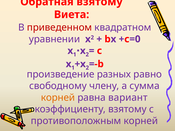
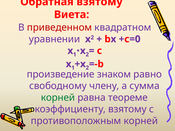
разных: разных -> знаком
корней at (58, 98) colour: orange -> green
вариант: вариант -> теореме
